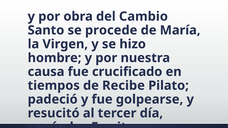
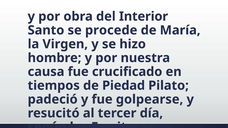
Cambio: Cambio -> Interior
Recibe: Recibe -> Piedad
